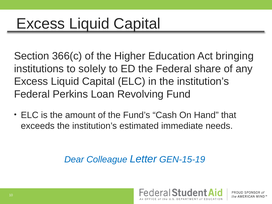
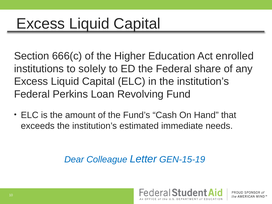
366(c: 366(c -> 666(c
bringing: bringing -> enrolled
